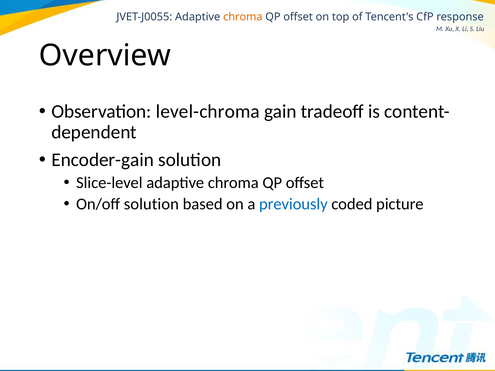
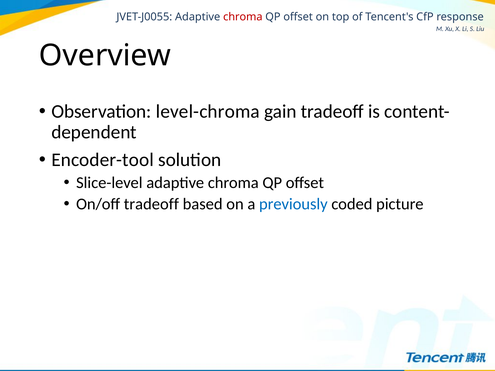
chroma at (243, 17) colour: orange -> red
Encoder-gain: Encoder-gain -> Encoder-tool
On/off solution: solution -> tradeoff
